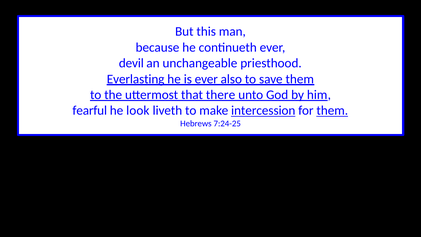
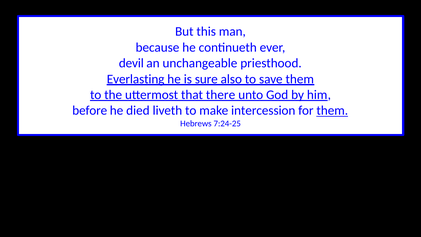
is ever: ever -> sure
fearful: fearful -> before
look: look -> died
intercession underline: present -> none
